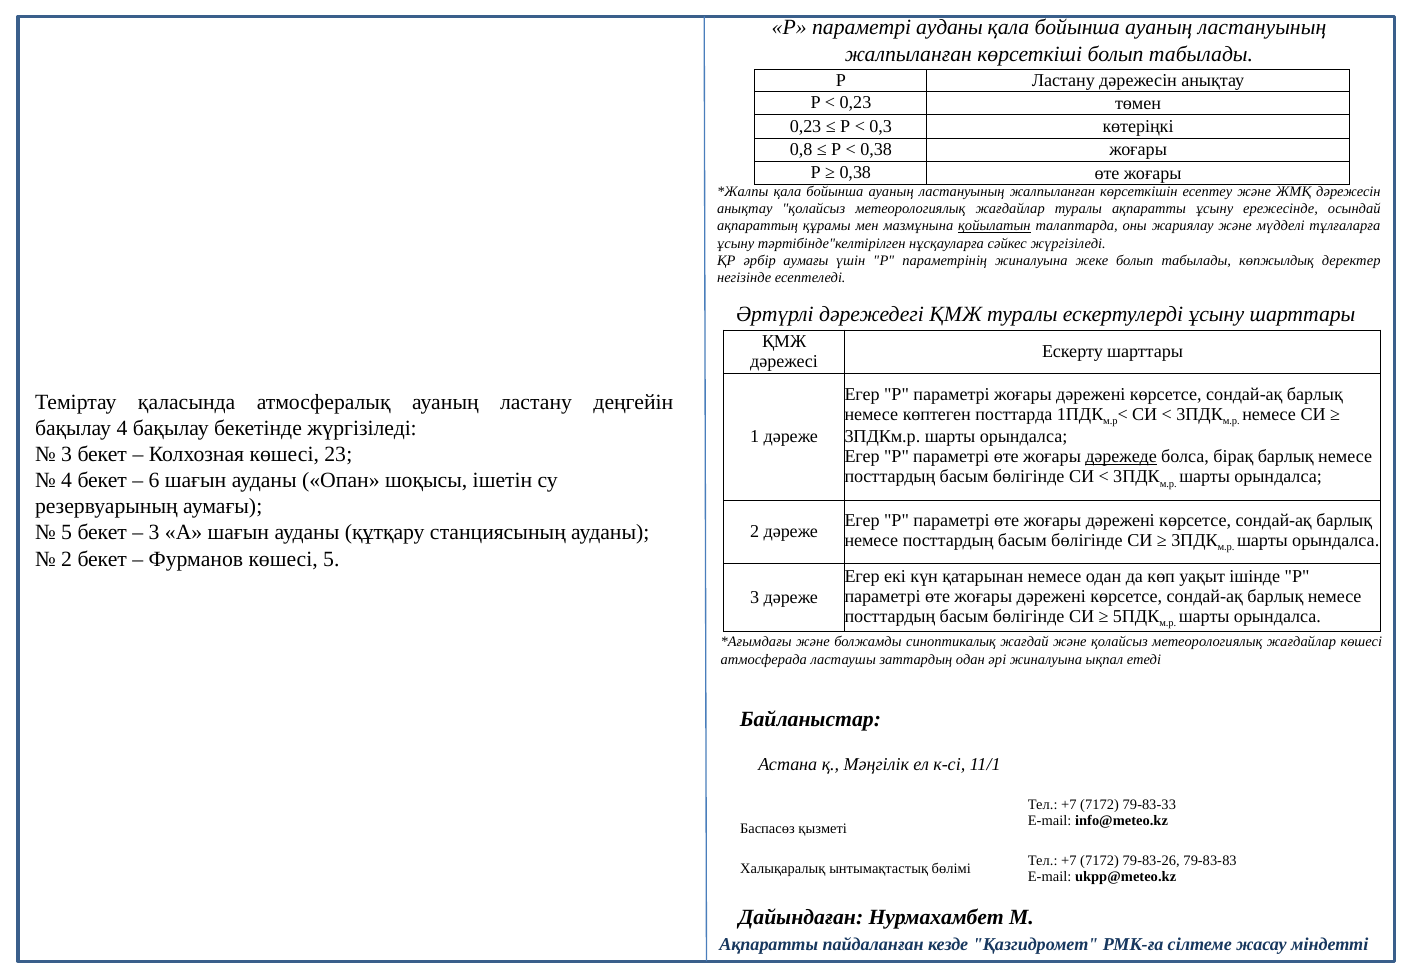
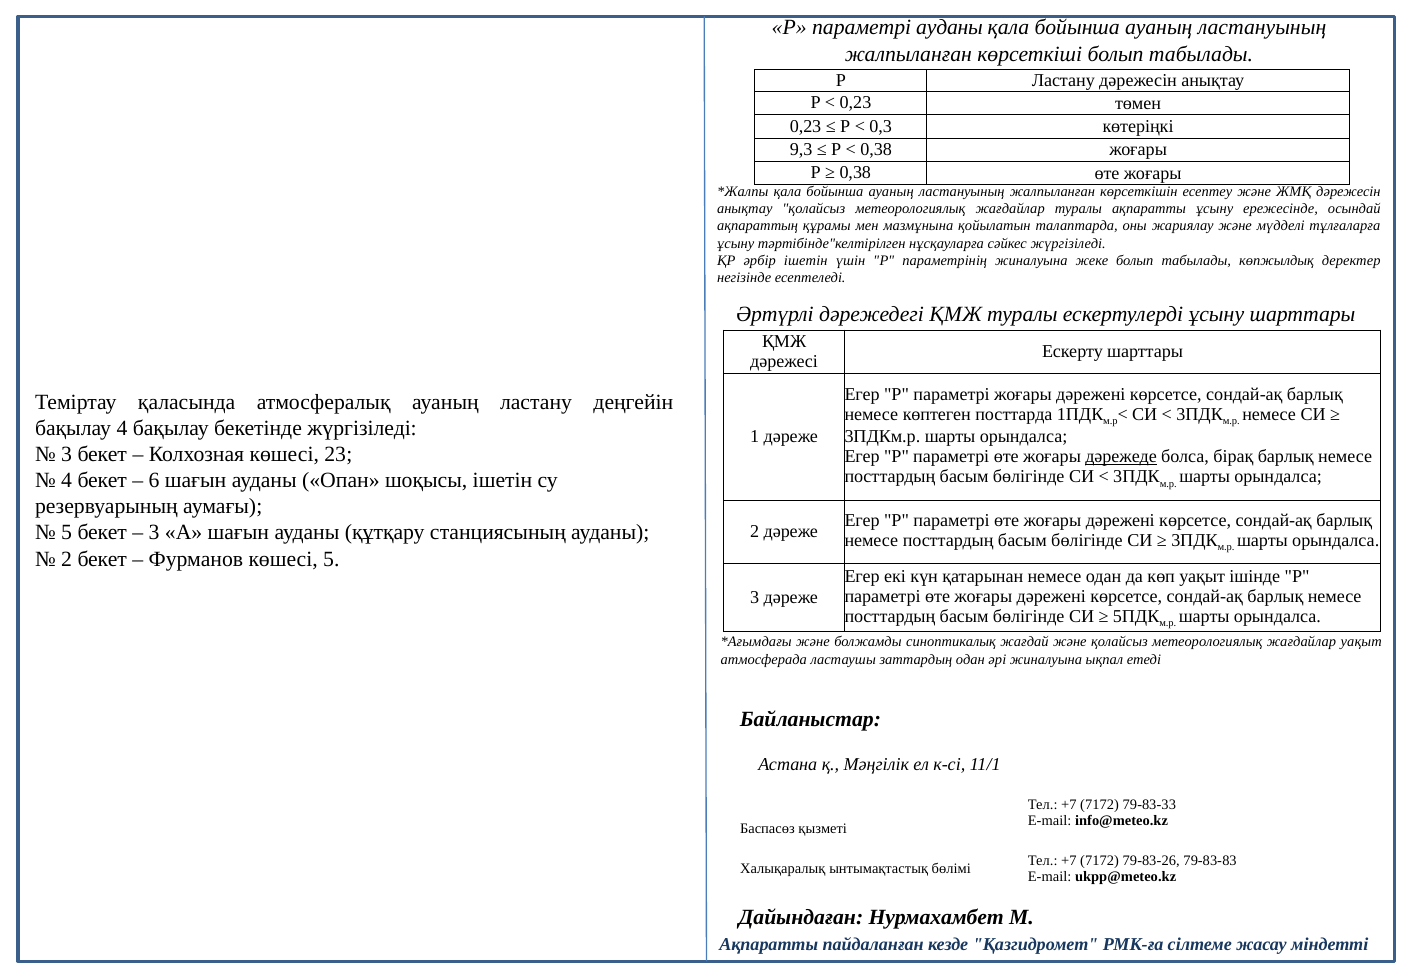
0,8: 0,8 -> 9,3
қойылатын underline: present -> none
әрбір аумағы: аумағы -> ішетін
жағдайлар көшесі: көшесі -> уақыт
